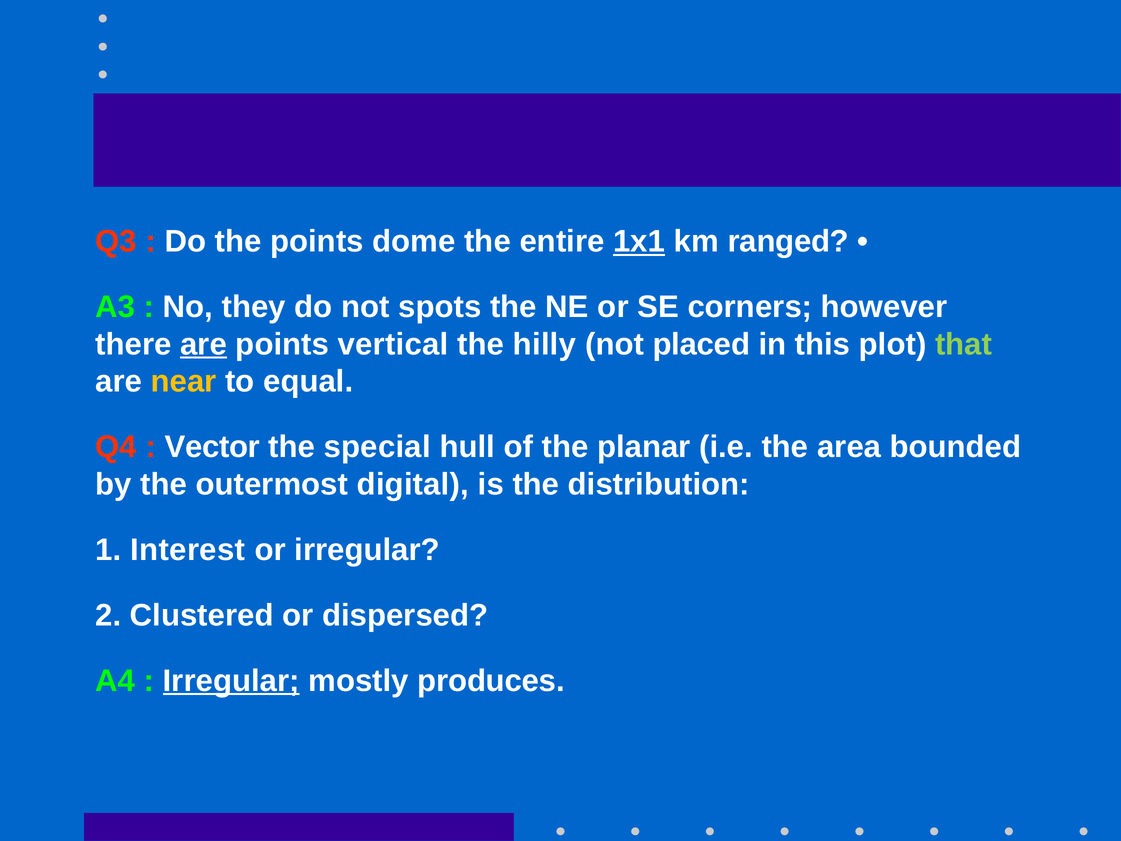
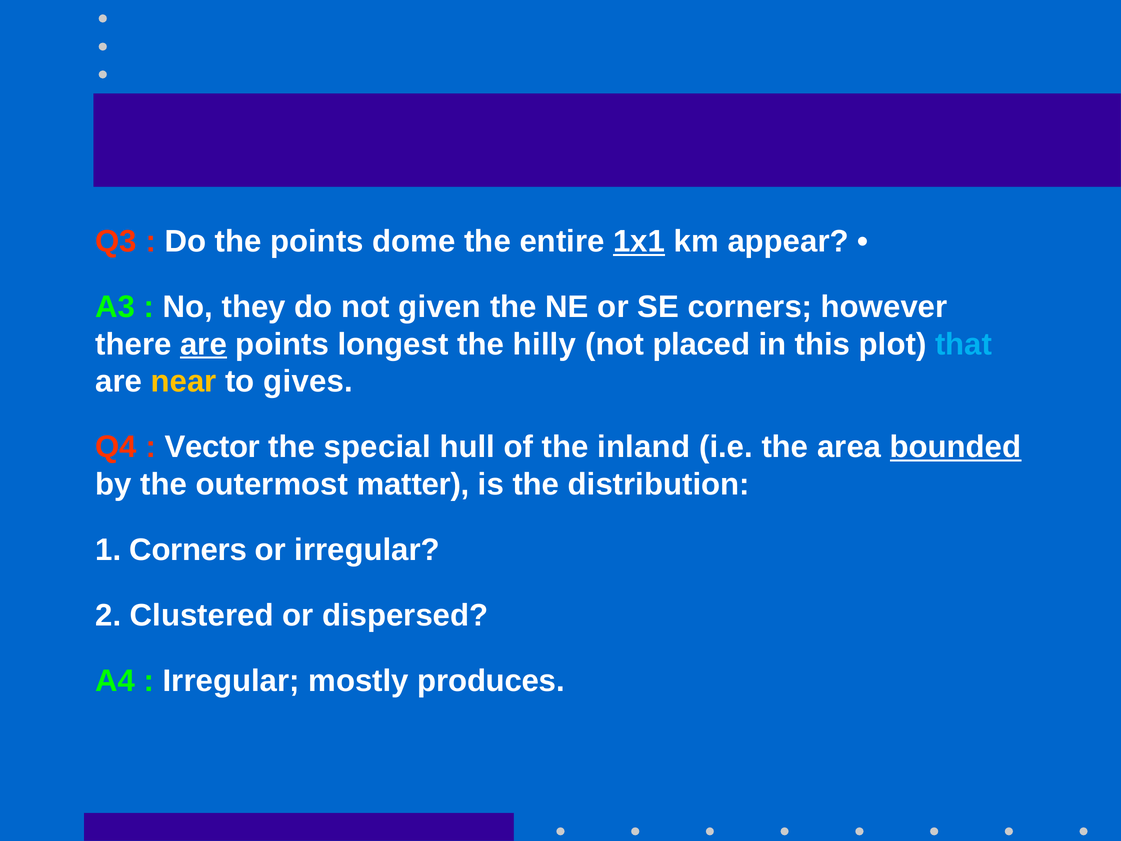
ranged: ranged -> appear
spots: spots -> given
vertical: vertical -> longest
that colour: light green -> light blue
equal: equal -> gives
planar: planar -> inland
bounded underline: none -> present
digital: digital -> matter
1 Interest: Interest -> Corners
Irregular at (231, 681) underline: present -> none
